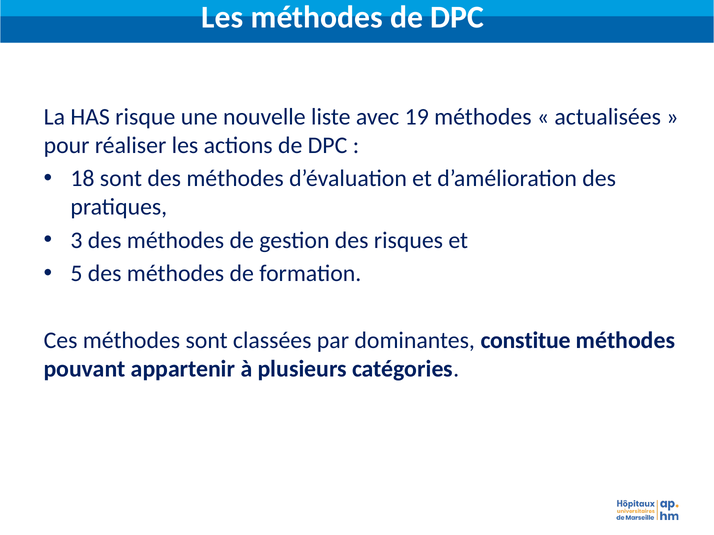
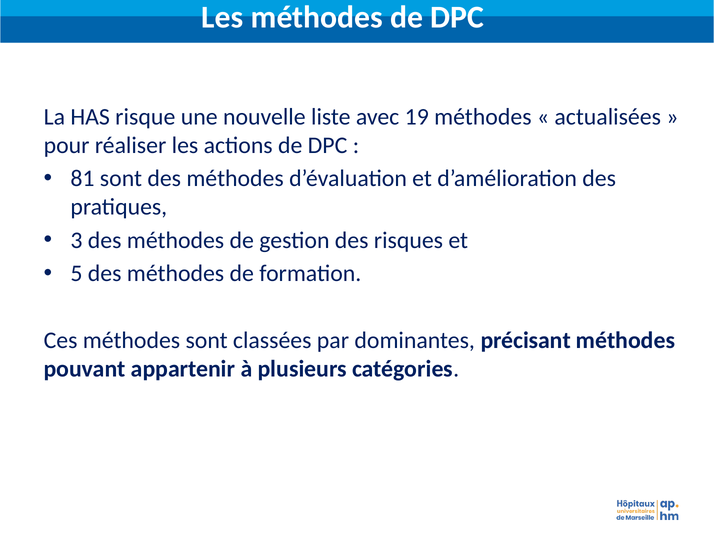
18: 18 -> 81
constitue: constitue -> précisant
